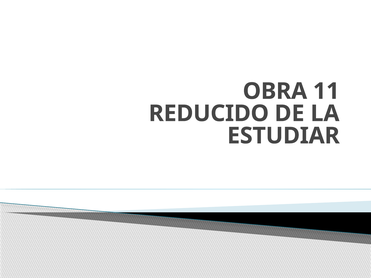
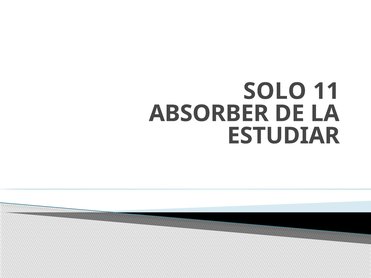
OBRA: OBRA -> SOLO
REDUCIDO: REDUCIDO -> ABSORBER
